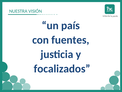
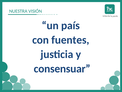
focalizados: focalizados -> consensuar
